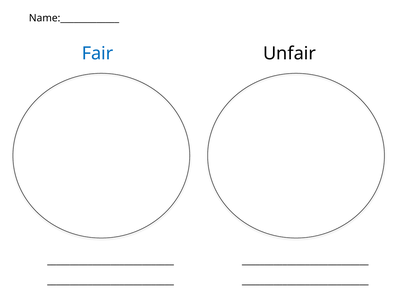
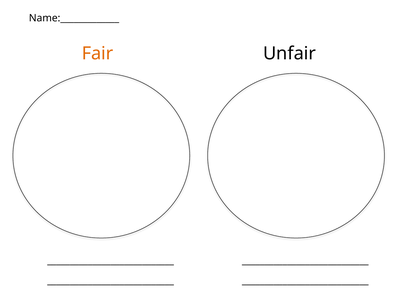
Fair colour: blue -> orange
